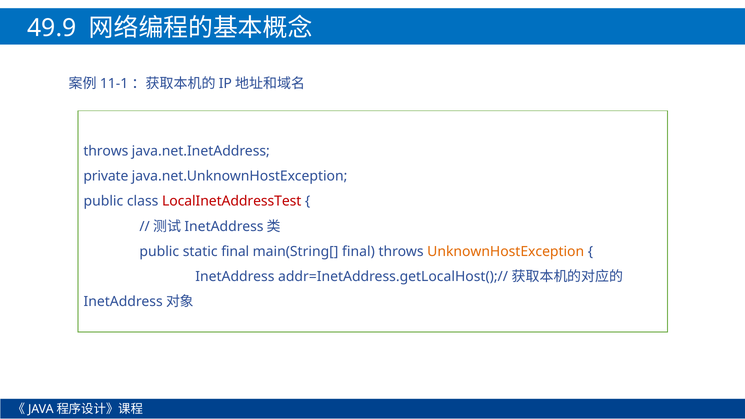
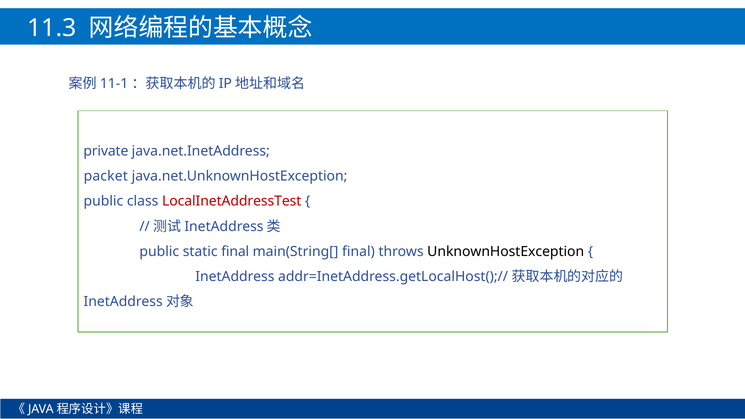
49.9: 49.9 -> 11.3
throws at (106, 151): throws -> private
private: private -> packet
UnknownHostException colour: orange -> black
